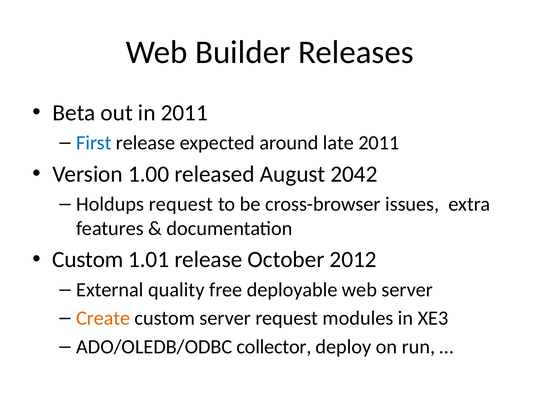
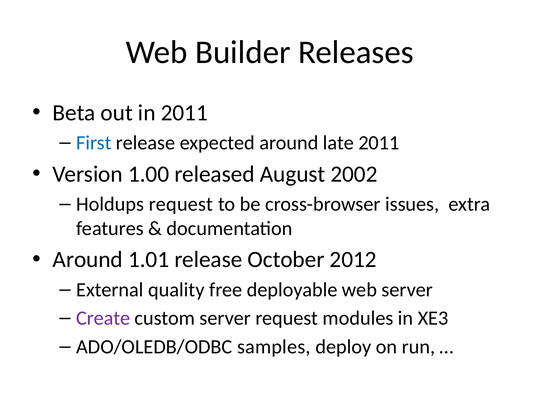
2042: 2042 -> 2002
Custom at (88, 260): Custom -> Around
Create colour: orange -> purple
collector: collector -> samples
